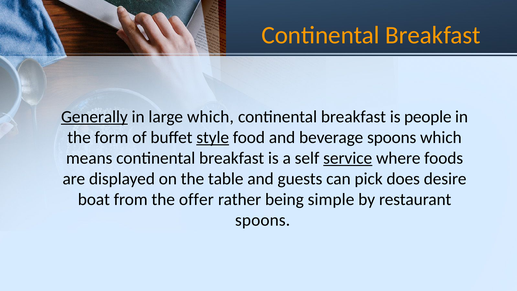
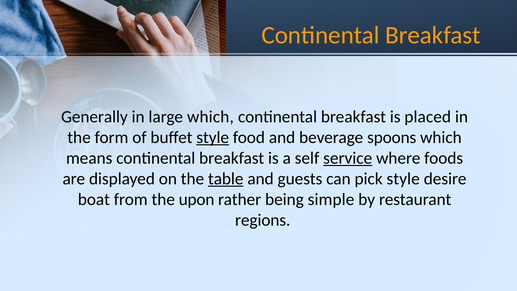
Generally underline: present -> none
people: people -> placed
table underline: none -> present
pick does: does -> style
offer: offer -> upon
spoons at (263, 220): spoons -> regions
